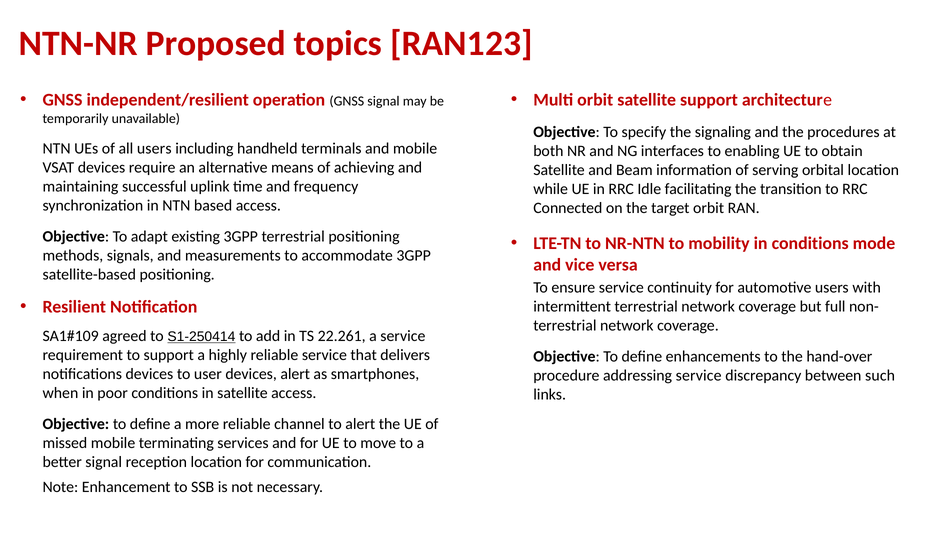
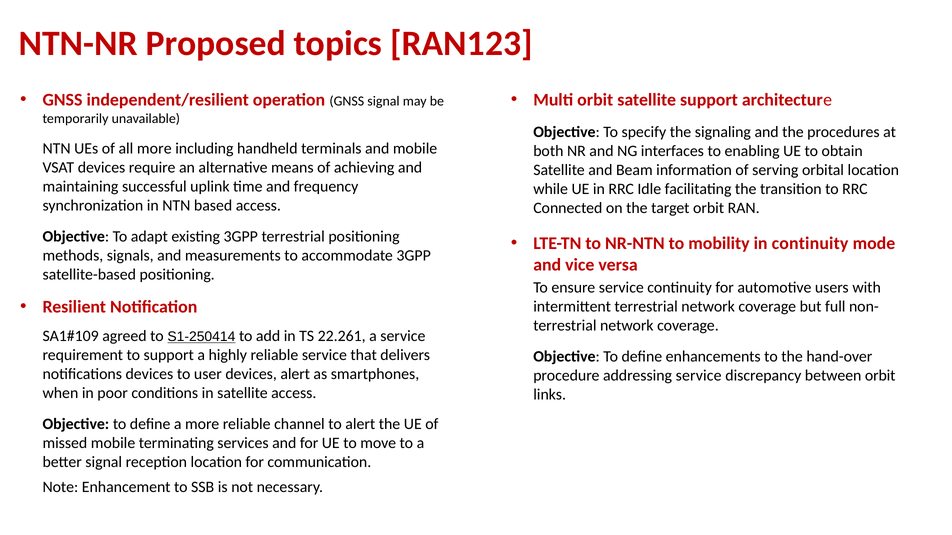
all users: users -> more
in conditions: conditions -> continuity
between such: such -> orbit
